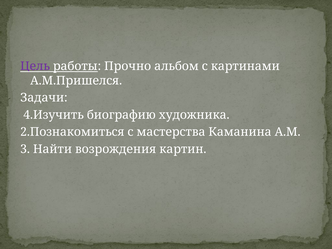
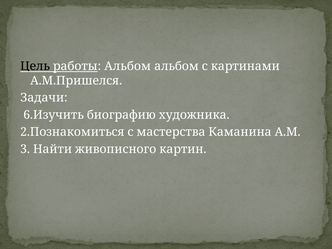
Цель colour: purple -> black
работы Прочно: Прочно -> Альбом
4.Изучить: 4.Изучить -> 6.Изучить
возрождения: возрождения -> живописного
